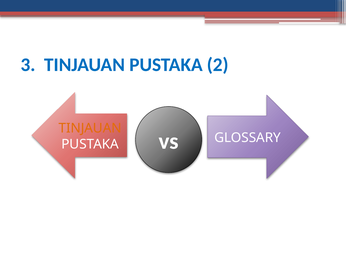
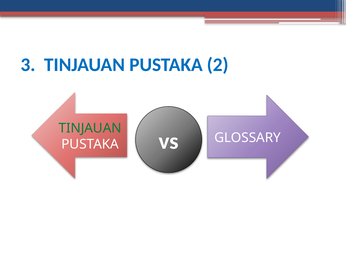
TINJAUAN at (90, 128) colour: orange -> green
